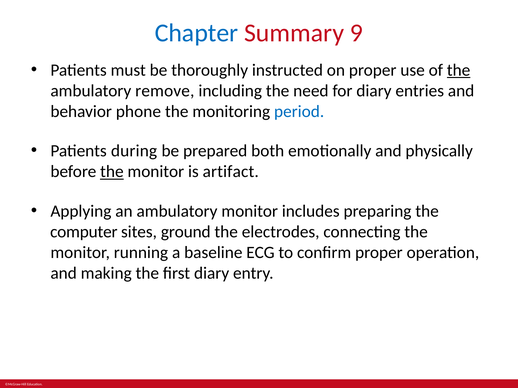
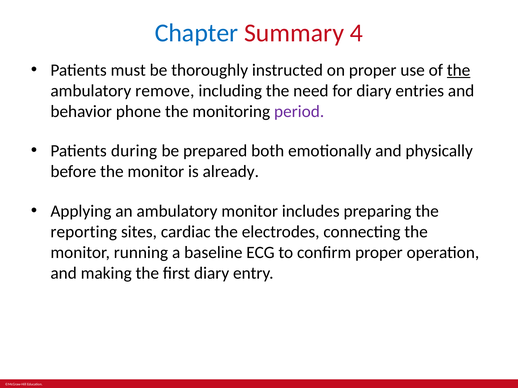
9: 9 -> 4
period colour: blue -> purple
the at (112, 172) underline: present -> none
artifact: artifact -> already
computer: computer -> reporting
ground: ground -> cardiac
